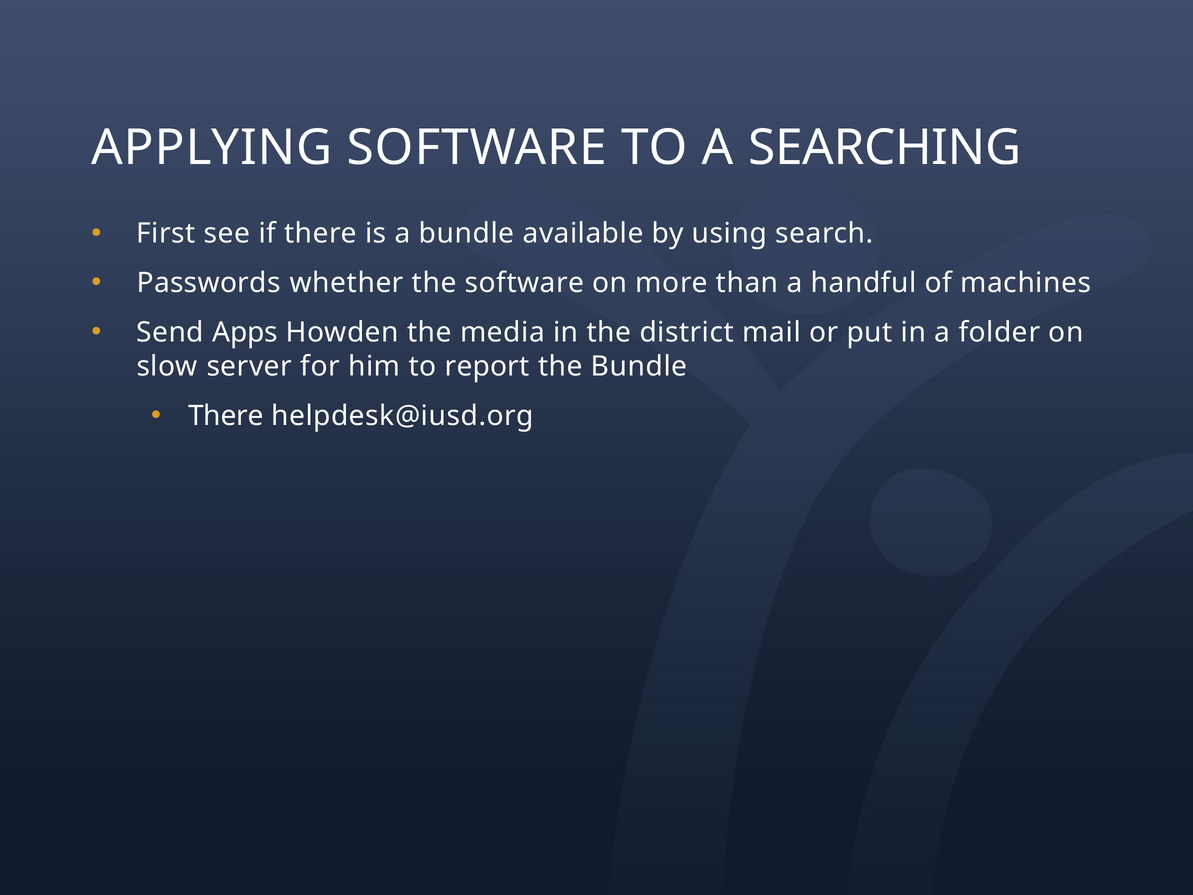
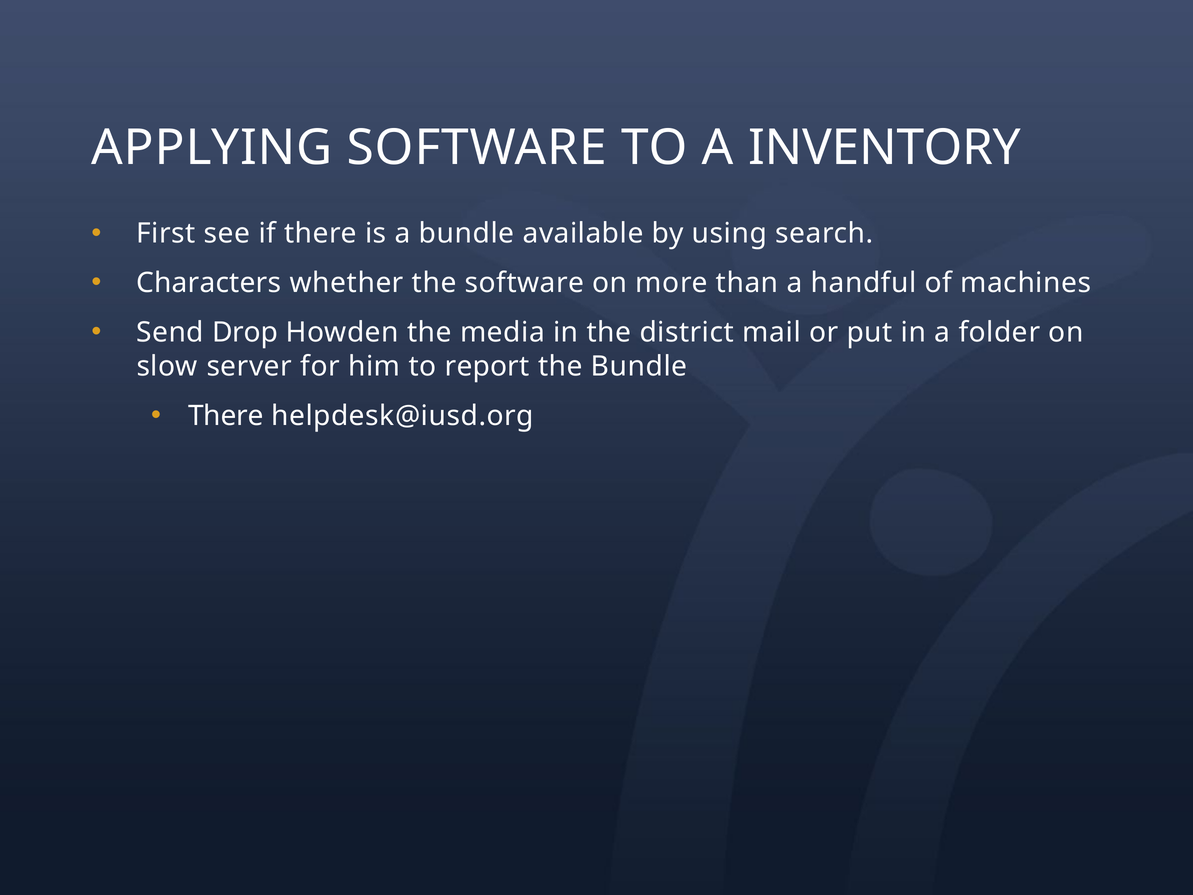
SEARCHING: SEARCHING -> INVENTORY
Passwords: Passwords -> Characters
Apps: Apps -> Drop
